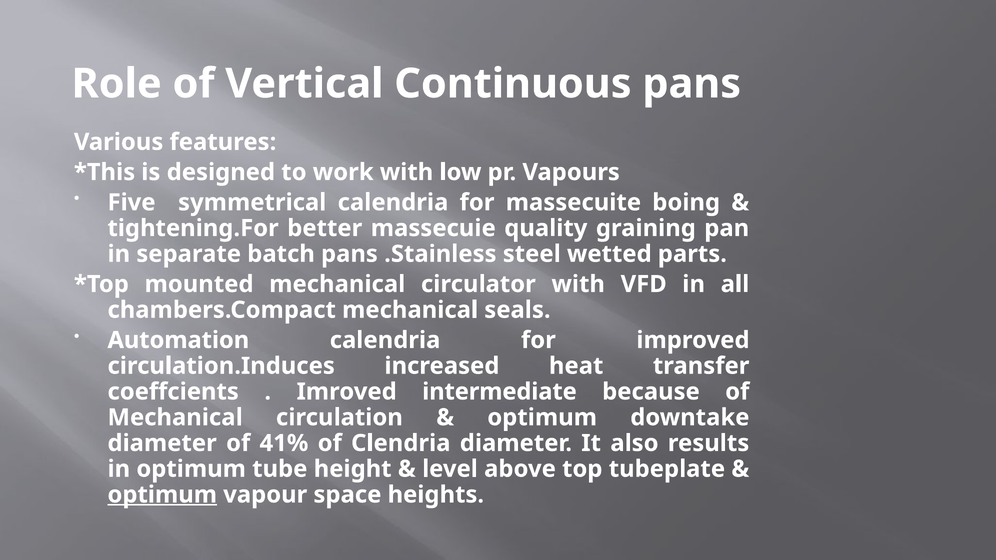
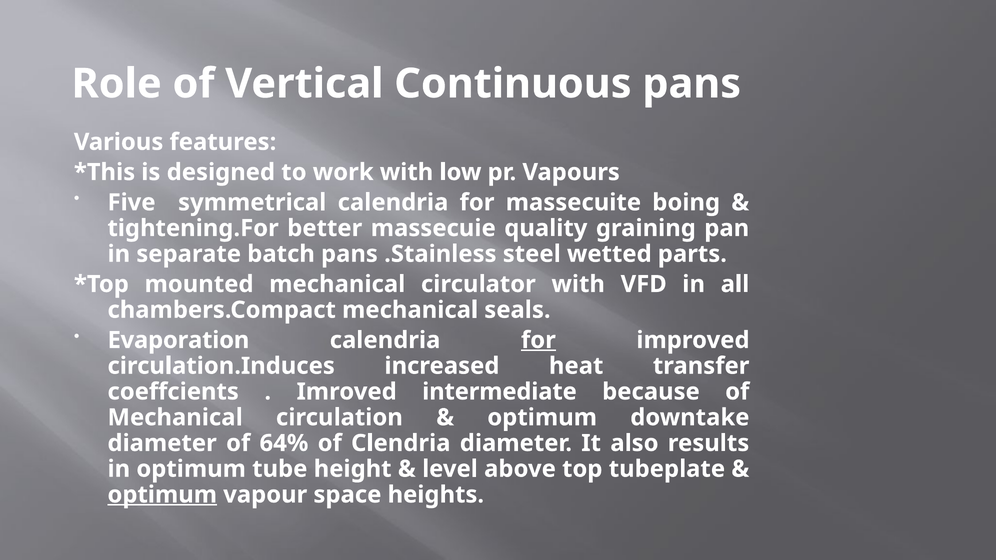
Automation: Automation -> Evaporation
for at (538, 340) underline: none -> present
41%: 41% -> 64%
